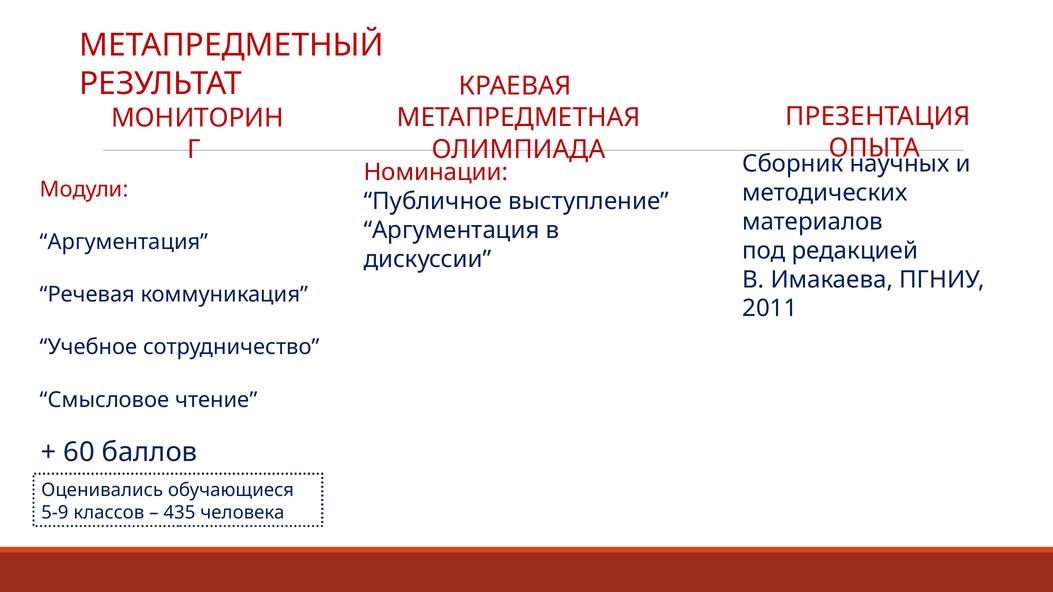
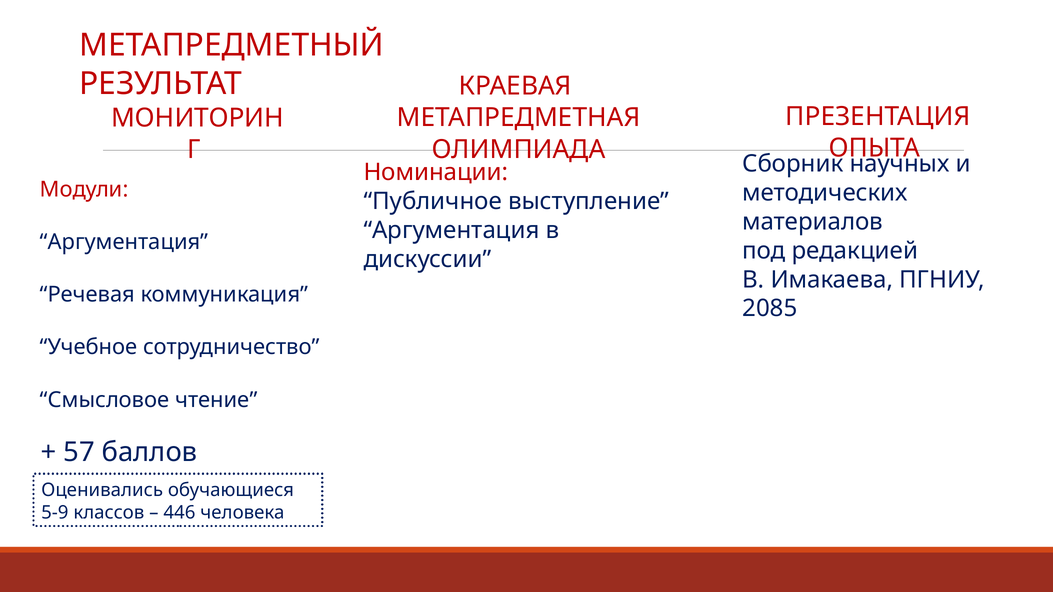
2011: 2011 -> 2085
60: 60 -> 57
435: 435 -> 446
